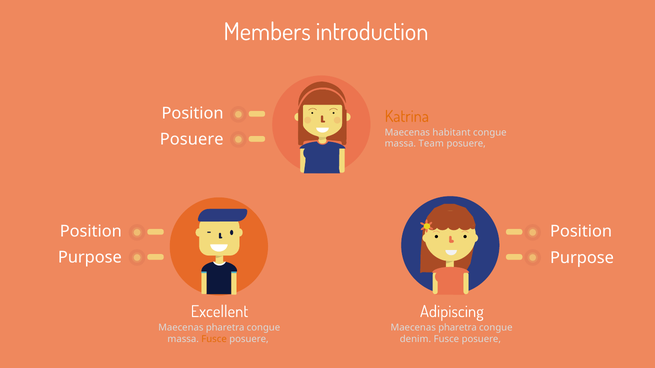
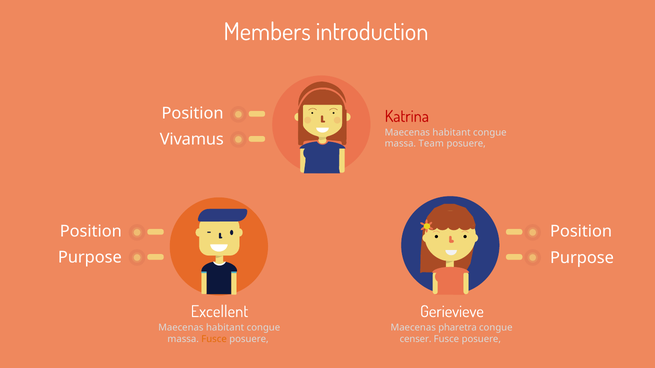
Katrina colour: orange -> red
Posuere at (192, 140): Posuere -> Vivamus
Adipiscing: Adipiscing -> Gerievieve
pharetra at (225, 328): pharetra -> habitant
denim: denim -> censer
